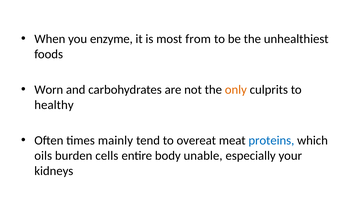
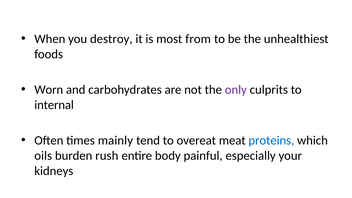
enzyme: enzyme -> destroy
only colour: orange -> purple
healthy: healthy -> internal
cells: cells -> rush
unable: unable -> painful
